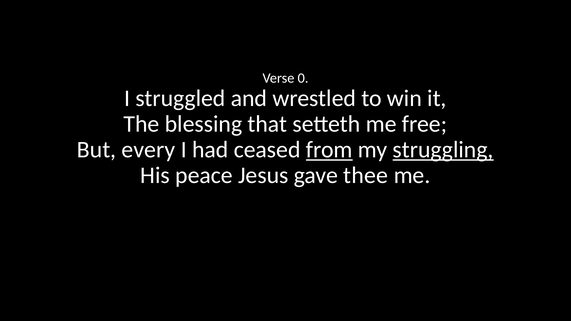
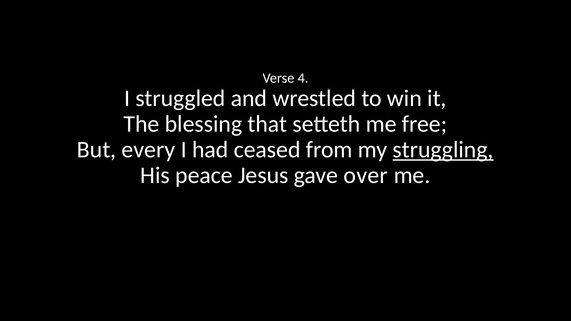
0: 0 -> 4
from underline: present -> none
thee: thee -> over
